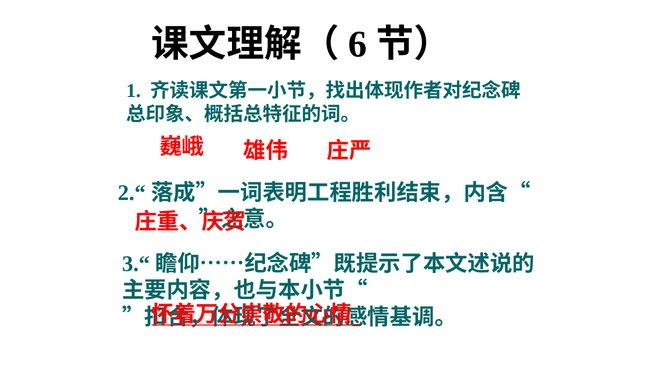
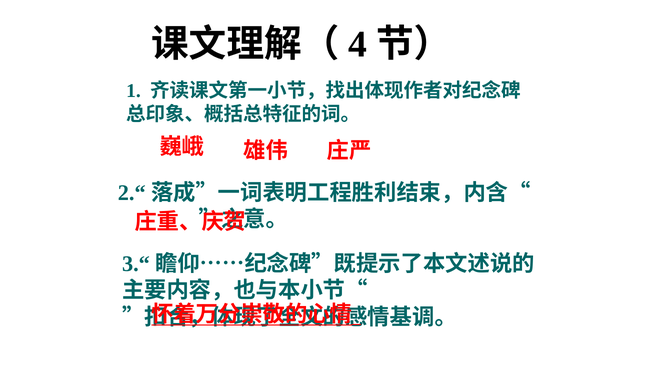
6: 6 -> 4
